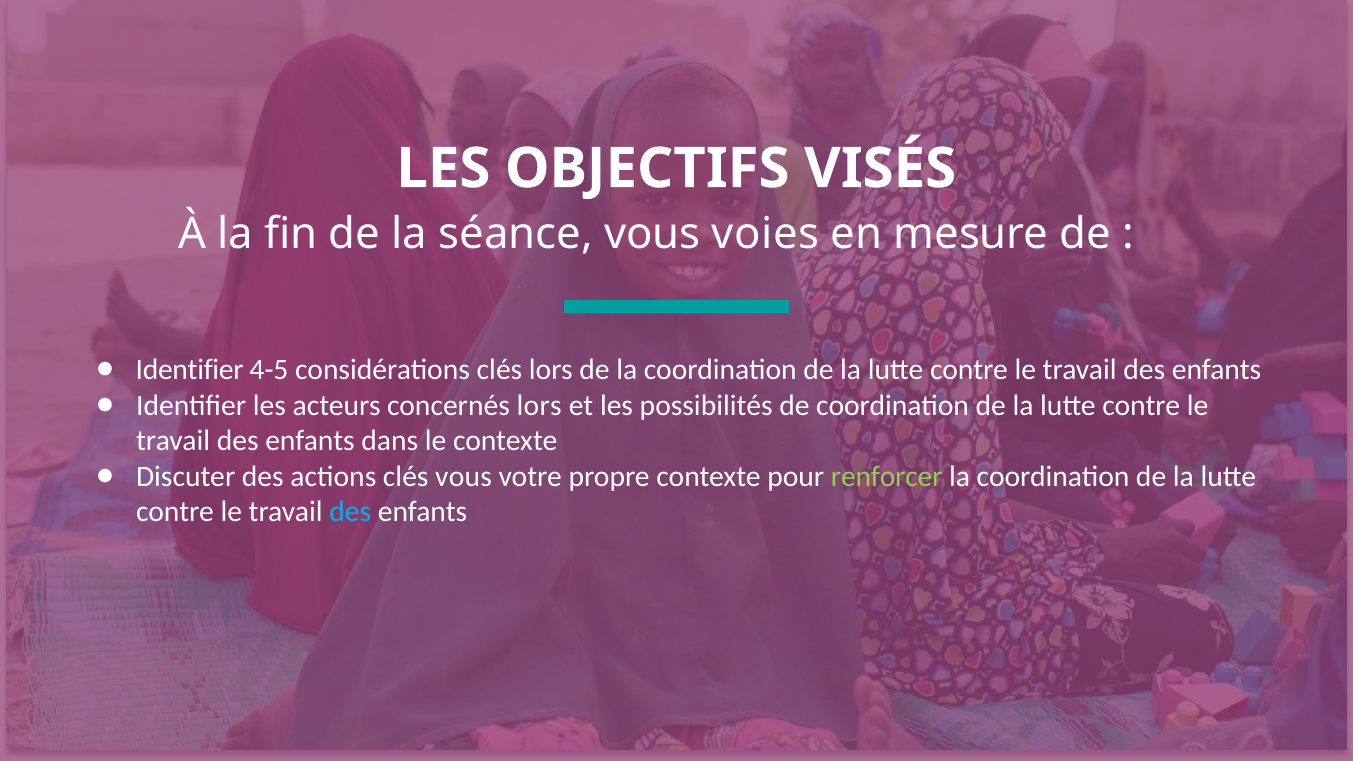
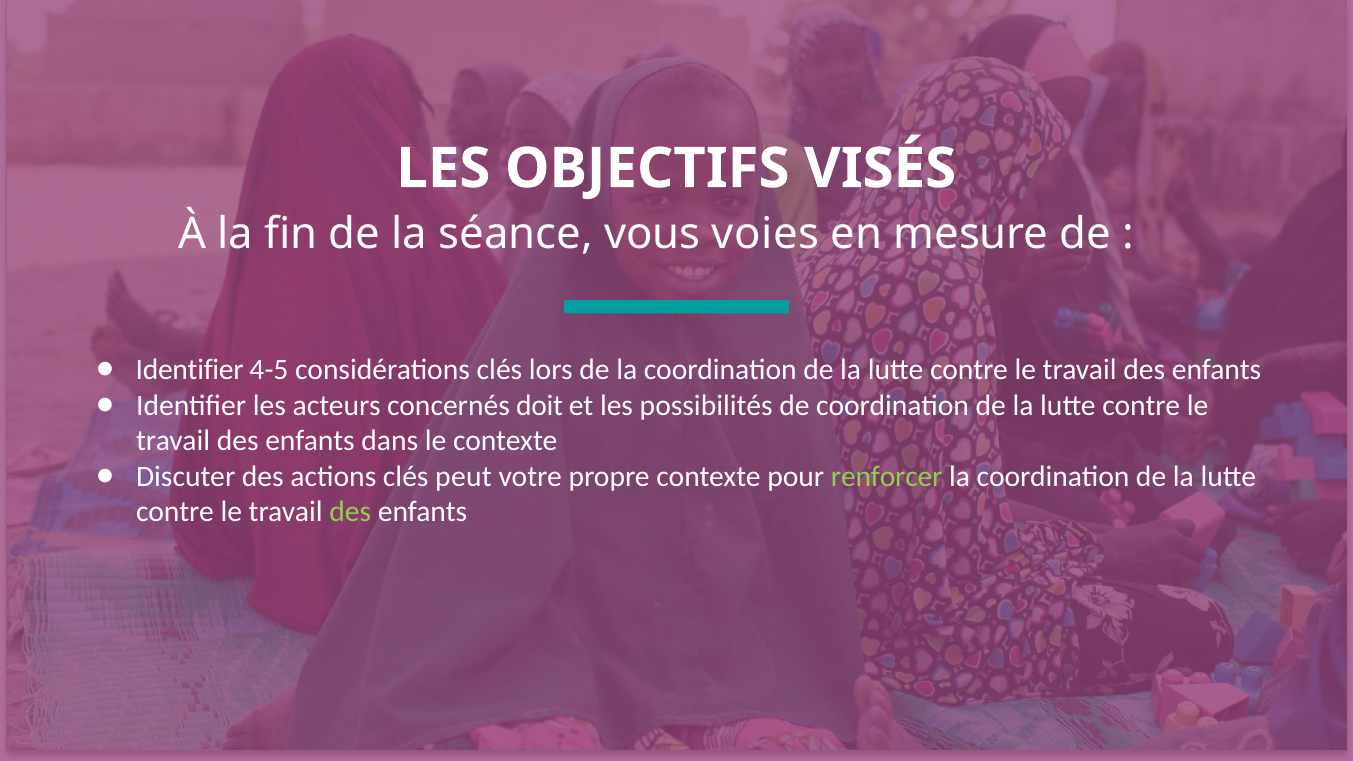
concernés lors: lors -> doit
clés vous: vous -> peut
des at (350, 512) colour: light blue -> light green
